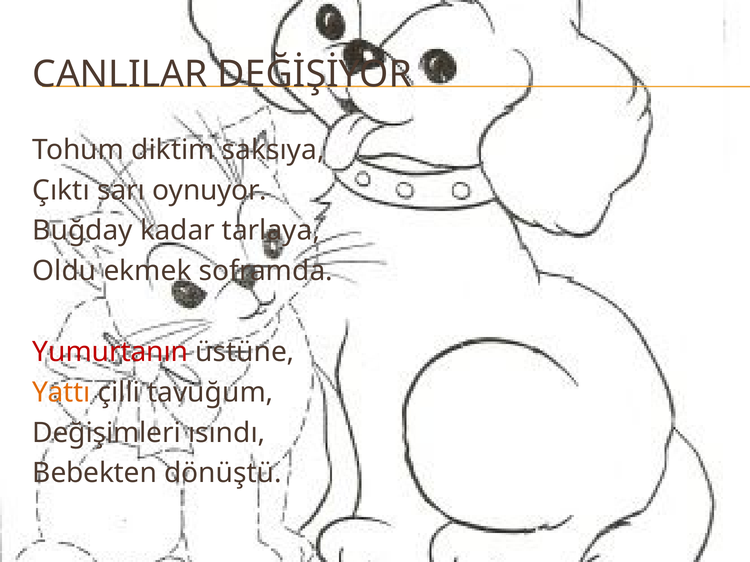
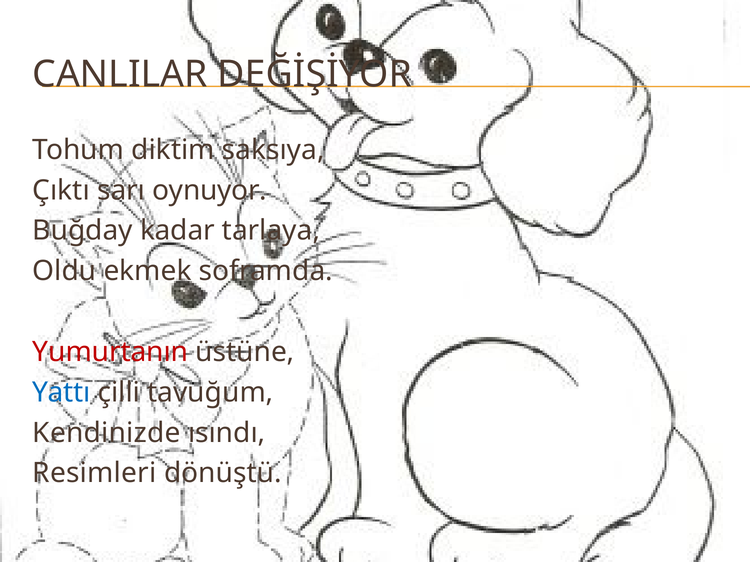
Yattı colour: orange -> blue
Değişimleri: Değişimleri -> Kendinizde
Bebekten: Bebekten -> Resimleri
